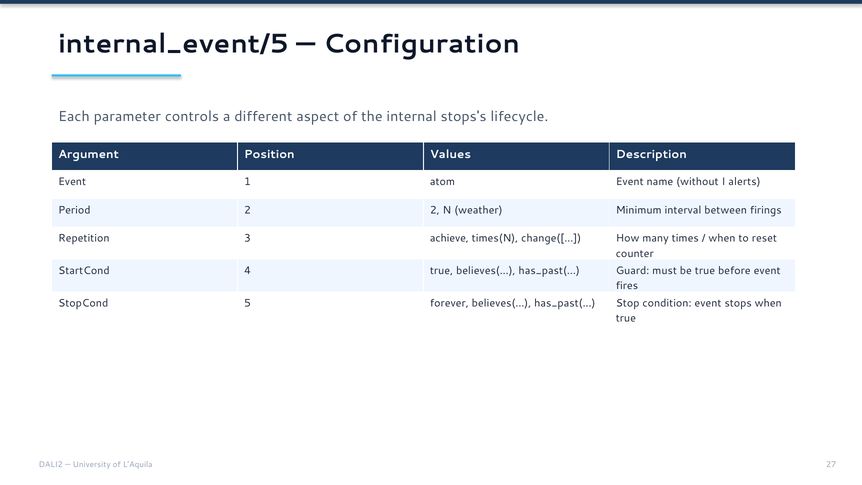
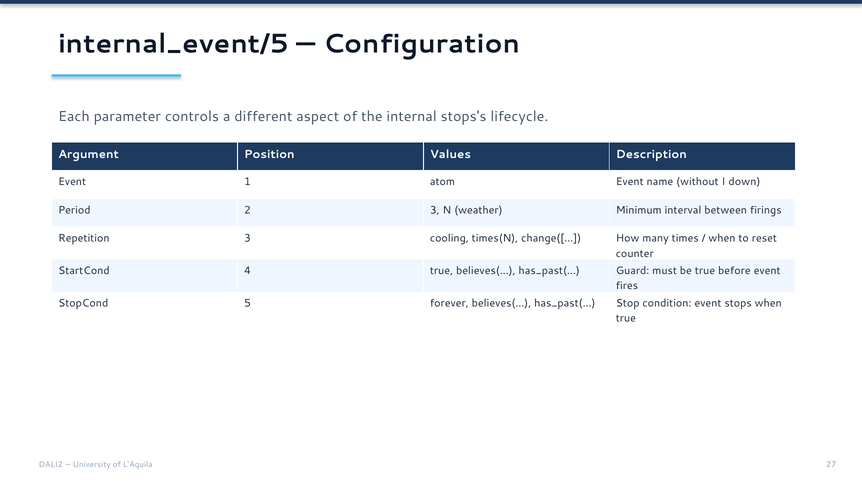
alerts: alerts -> down
2 2: 2 -> 3
achieve: achieve -> cooling
